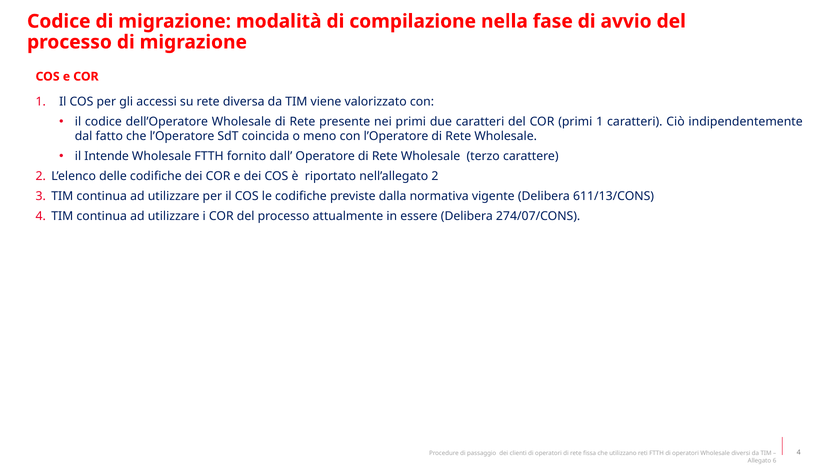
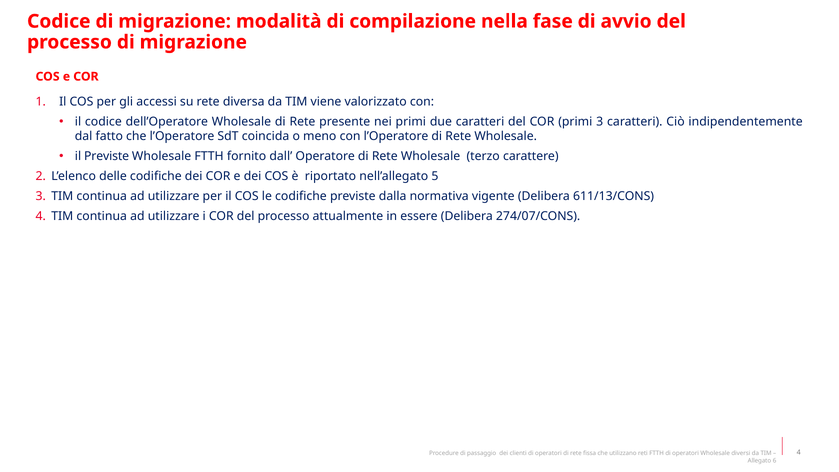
primi 1: 1 -> 3
il Intende: Intende -> Previste
nell’allegato 2: 2 -> 5
